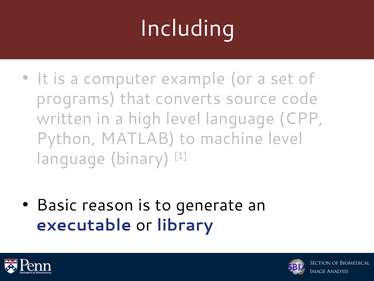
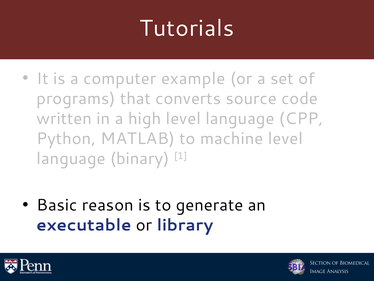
Including: Including -> Tutorials
